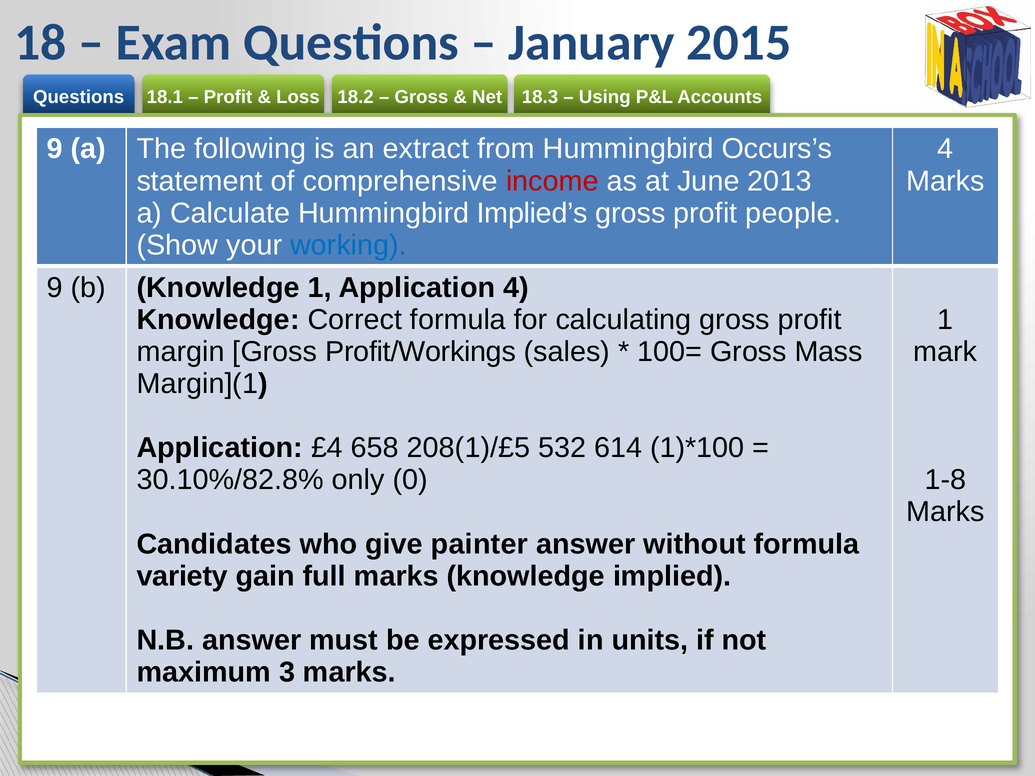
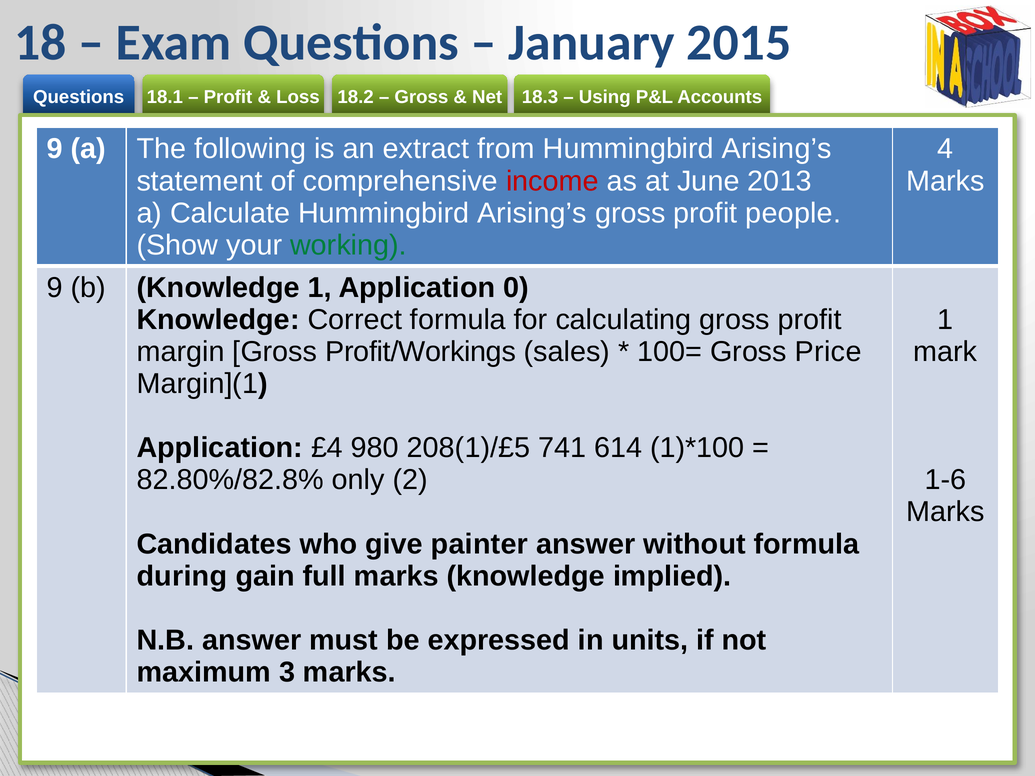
from Hummingbird Occurs’s: Occurs’s -> Arising’s
Calculate Hummingbird Implied’s: Implied’s -> Arising’s
working colour: blue -> green
Application 4: 4 -> 0
Mass: Mass -> Price
658: 658 -> 980
532: 532 -> 741
30.10%/82.8%: 30.10%/82.8% -> 82.80%/82.8%
0: 0 -> 2
1-8: 1-8 -> 1-6
variety: variety -> during
